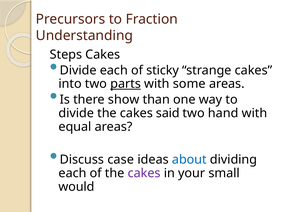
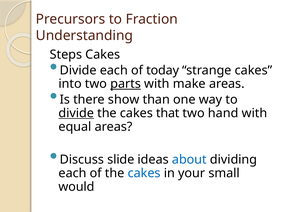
sticky: sticky -> today
some: some -> make
divide at (76, 113) underline: none -> present
said: said -> that
case: case -> slide
cakes at (144, 173) colour: purple -> blue
